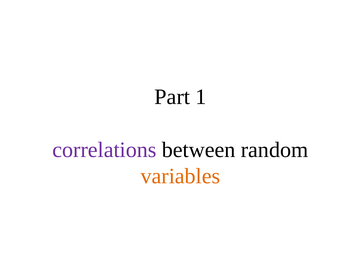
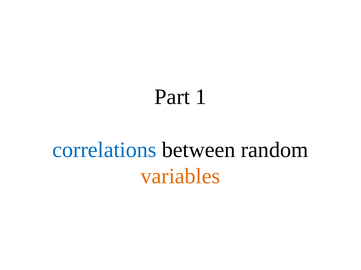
correlations colour: purple -> blue
